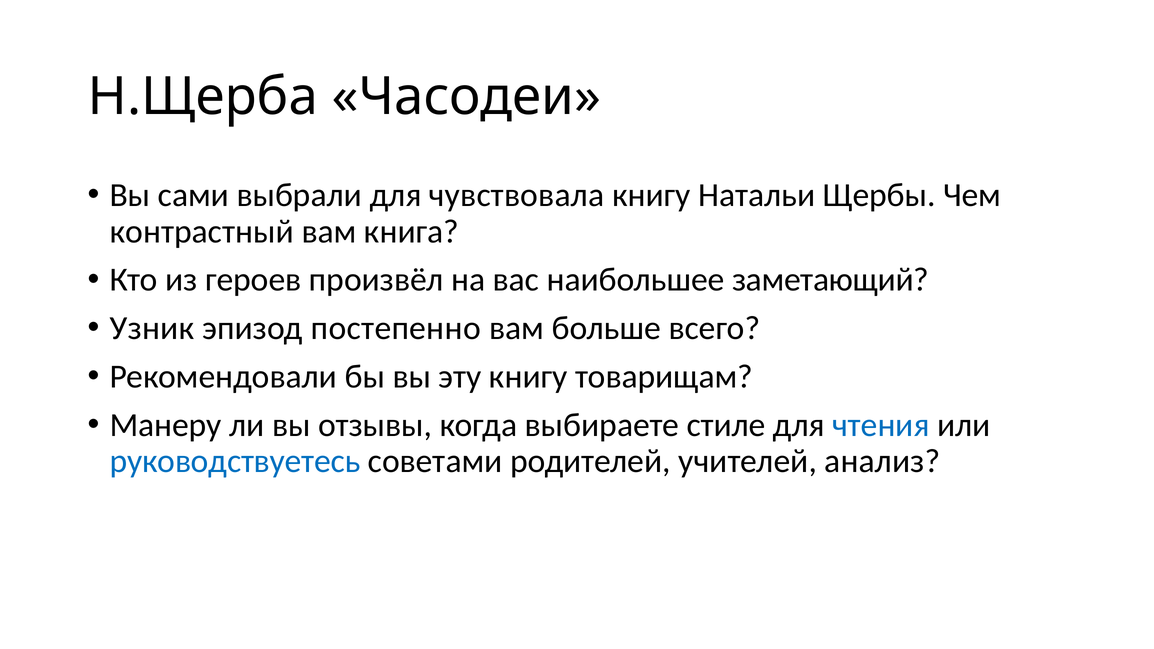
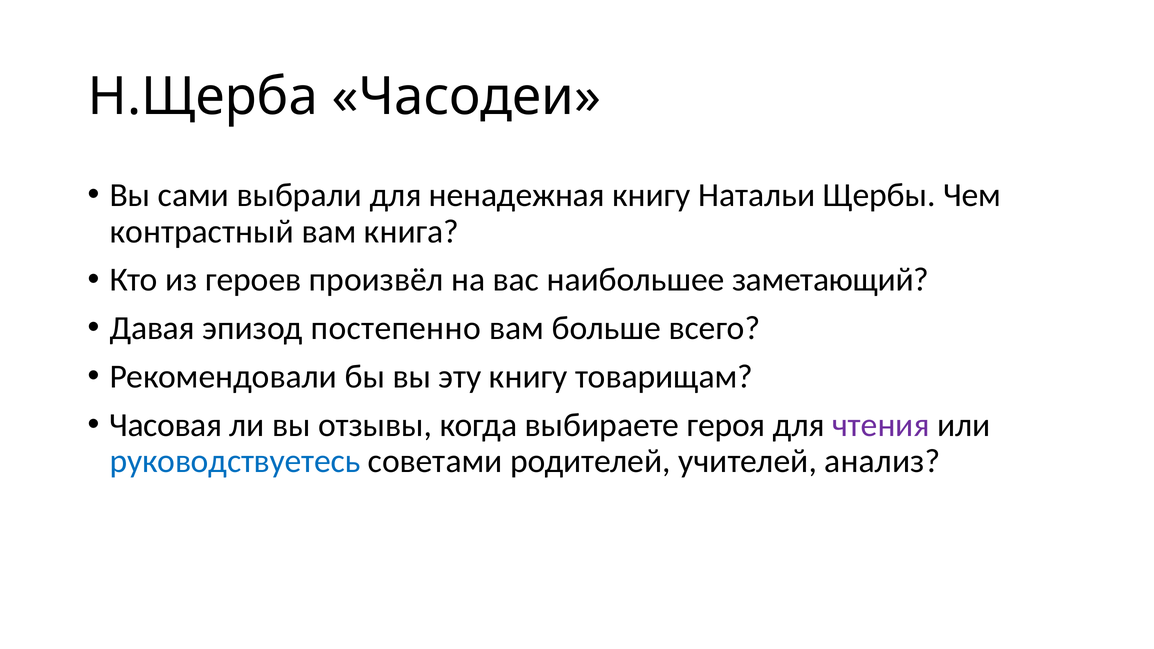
чувствовала: чувствовала -> ненадежная
Узник: Узник -> Давая
Манеру: Манеру -> Часовая
стиле: стиле -> героя
чтения colour: blue -> purple
